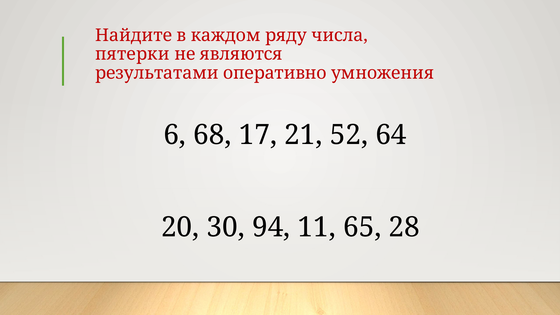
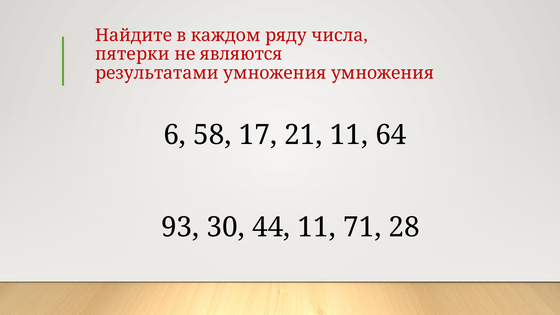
результатами оперативно: оперативно -> умножения
68: 68 -> 58
21 52: 52 -> 11
20: 20 -> 93
94: 94 -> 44
65: 65 -> 71
